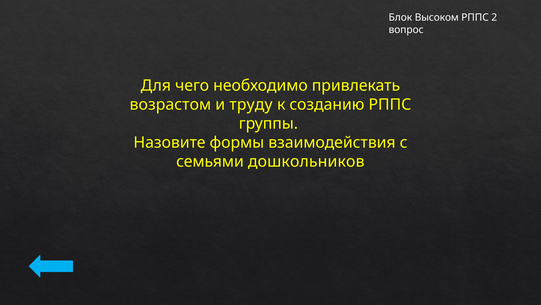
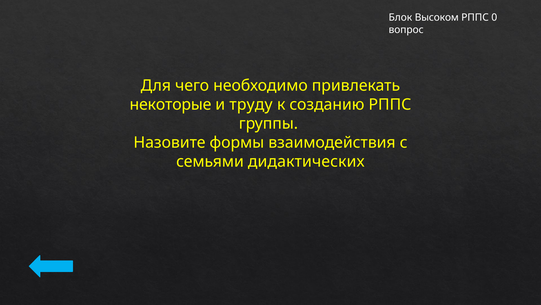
2: 2 -> 0
возрастом: возрастом -> некоторые
дошкольников: дошкольников -> дидактических
